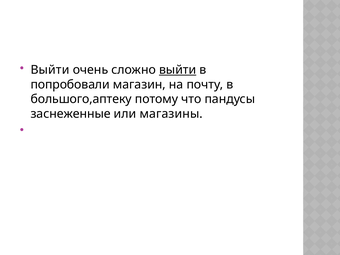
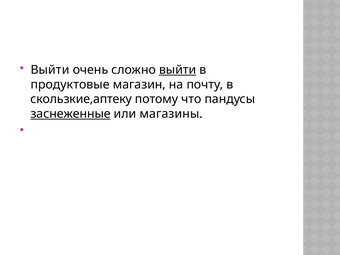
попробовали: попробовали -> продуктовые
большого,аптеку: большого,аптеку -> скользкие,аптеку
заснеженные underline: none -> present
